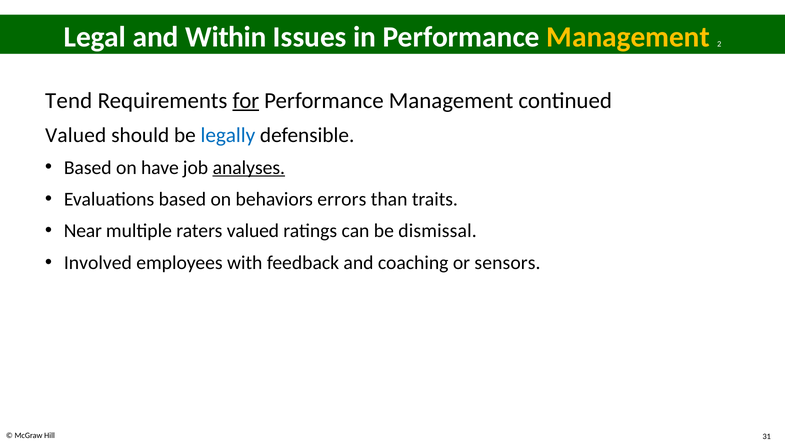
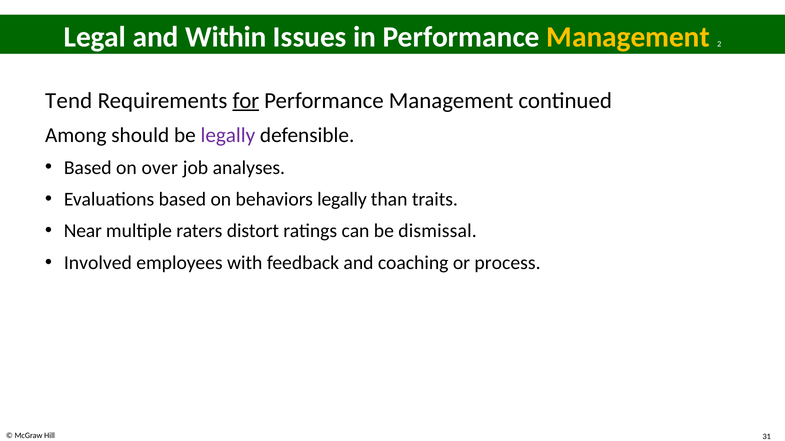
Valued at (76, 135): Valued -> Among
legally at (228, 135) colour: blue -> purple
have: have -> over
analyses underline: present -> none
behaviors errors: errors -> legally
raters valued: valued -> distort
sensors: sensors -> process
